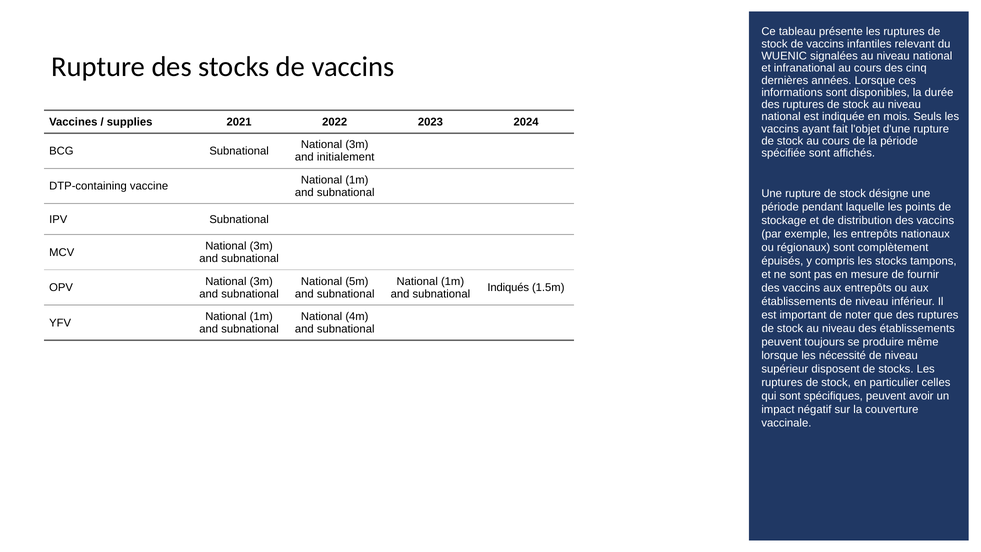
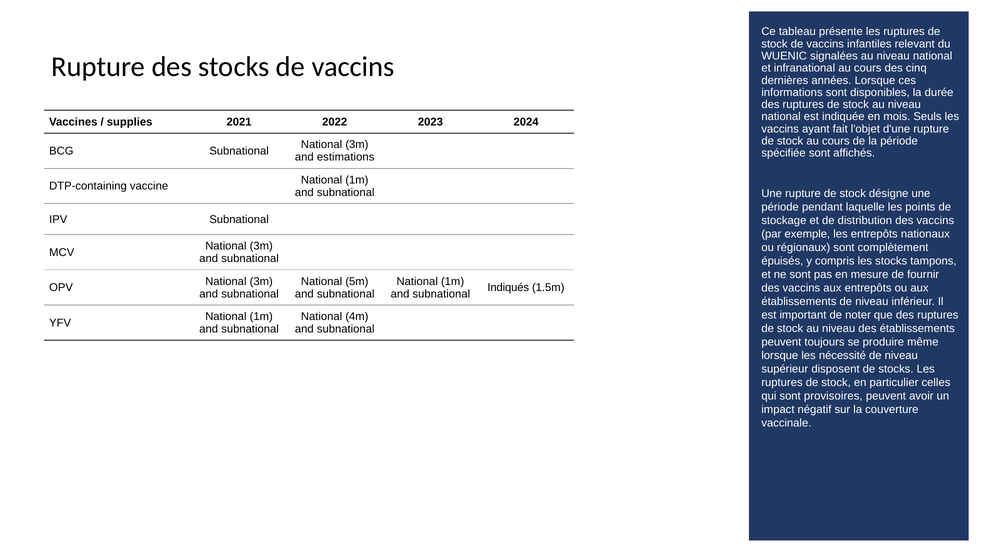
initialement: initialement -> estimations
spécifiques: spécifiques -> provisoires
